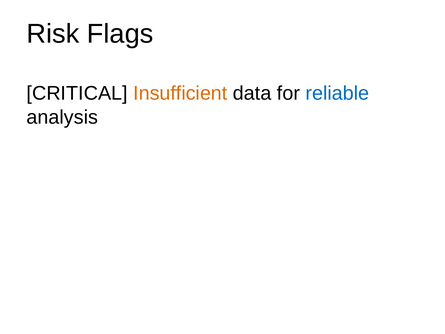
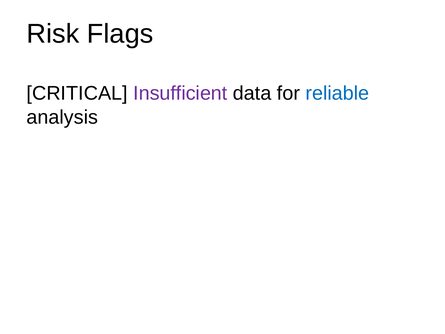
Insufficient colour: orange -> purple
